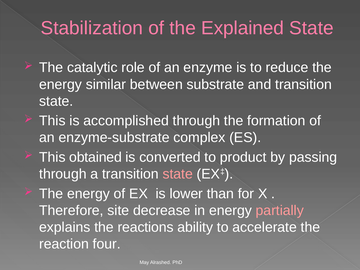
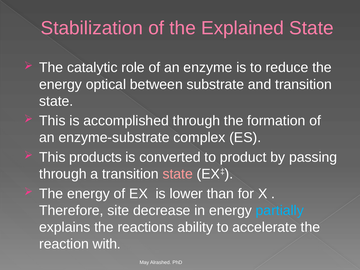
similar: similar -> optical
obtained: obtained -> products
partially colour: pink -> light blue
four: four -> with
